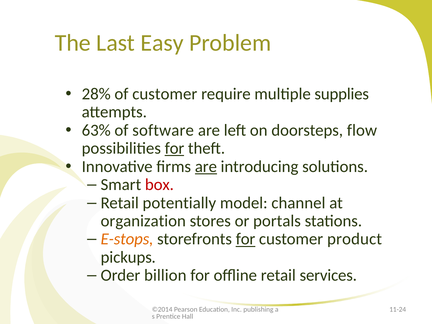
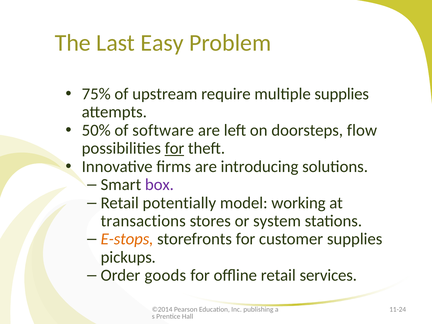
28%: 28% -> 75%
of customer: customer -> upstream
63%: 63% -> 50%
are at (206, 167) underline: present -> none
box colour: red -> purple
channel: channel -> working
organization: organization -> transactions
portals: portals -> system
for at (246, 239) underline: present -> none
customer product: product -> supplies
billion: billion -> goods
